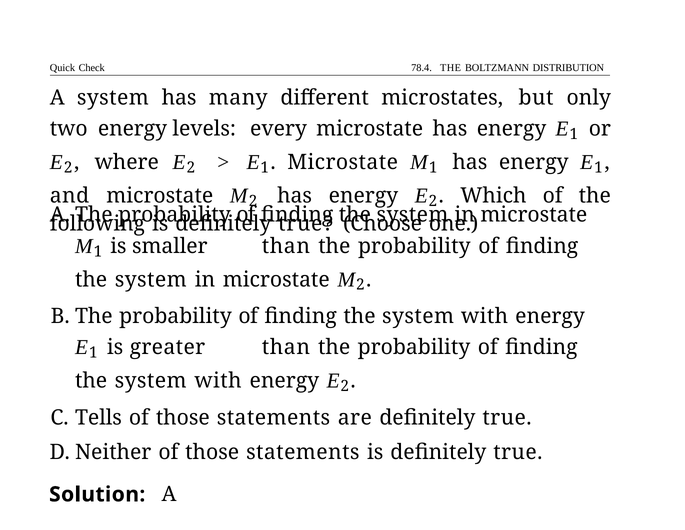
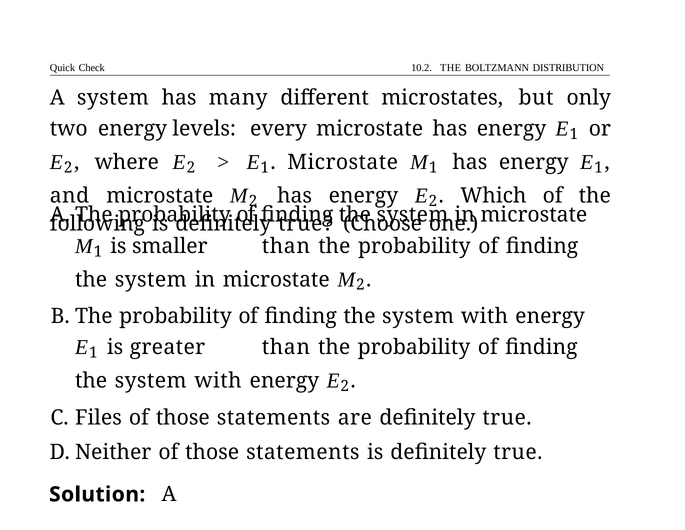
78.4: 78.4 -> 10.2
Tells: Tells -> Files
